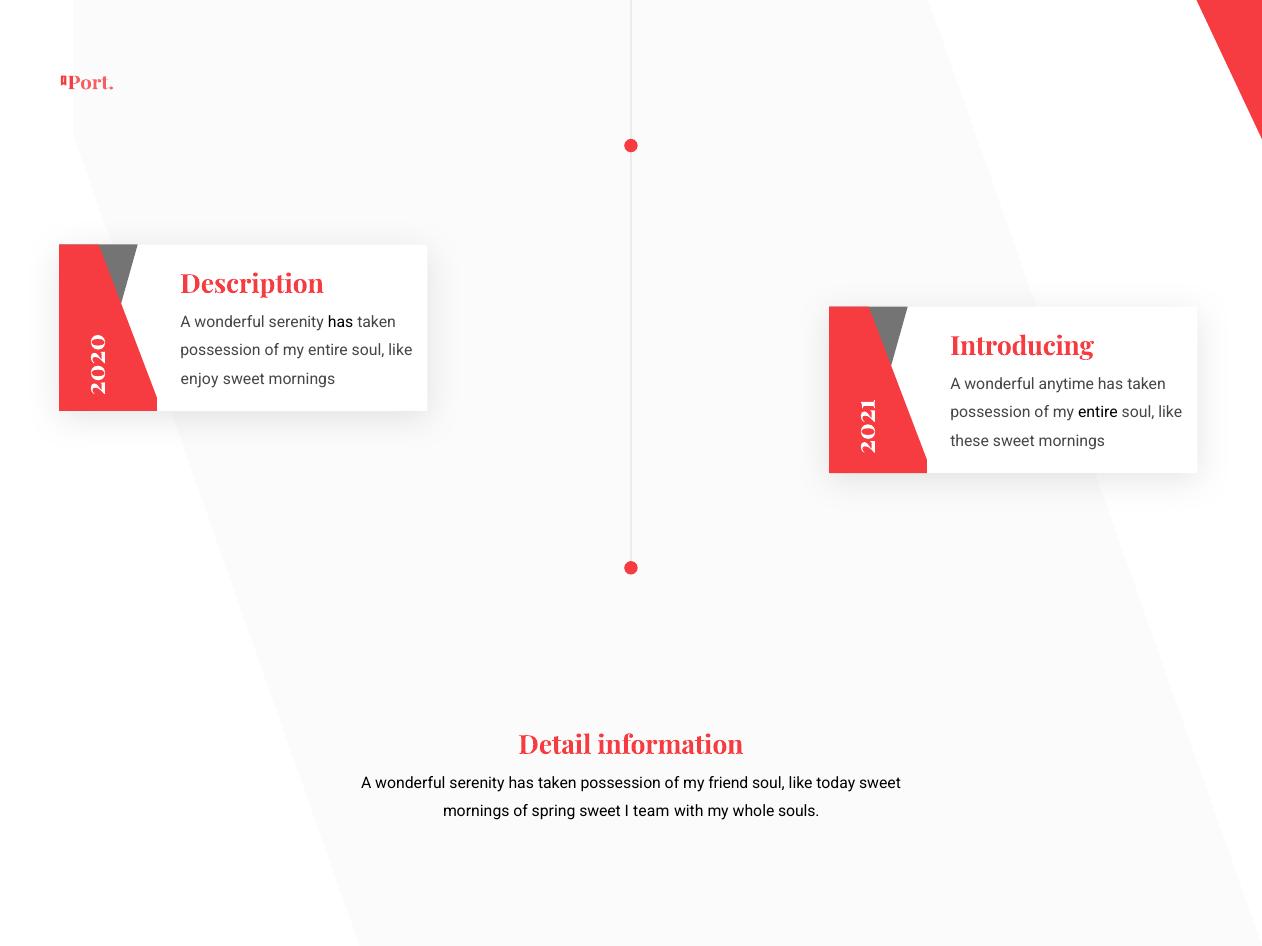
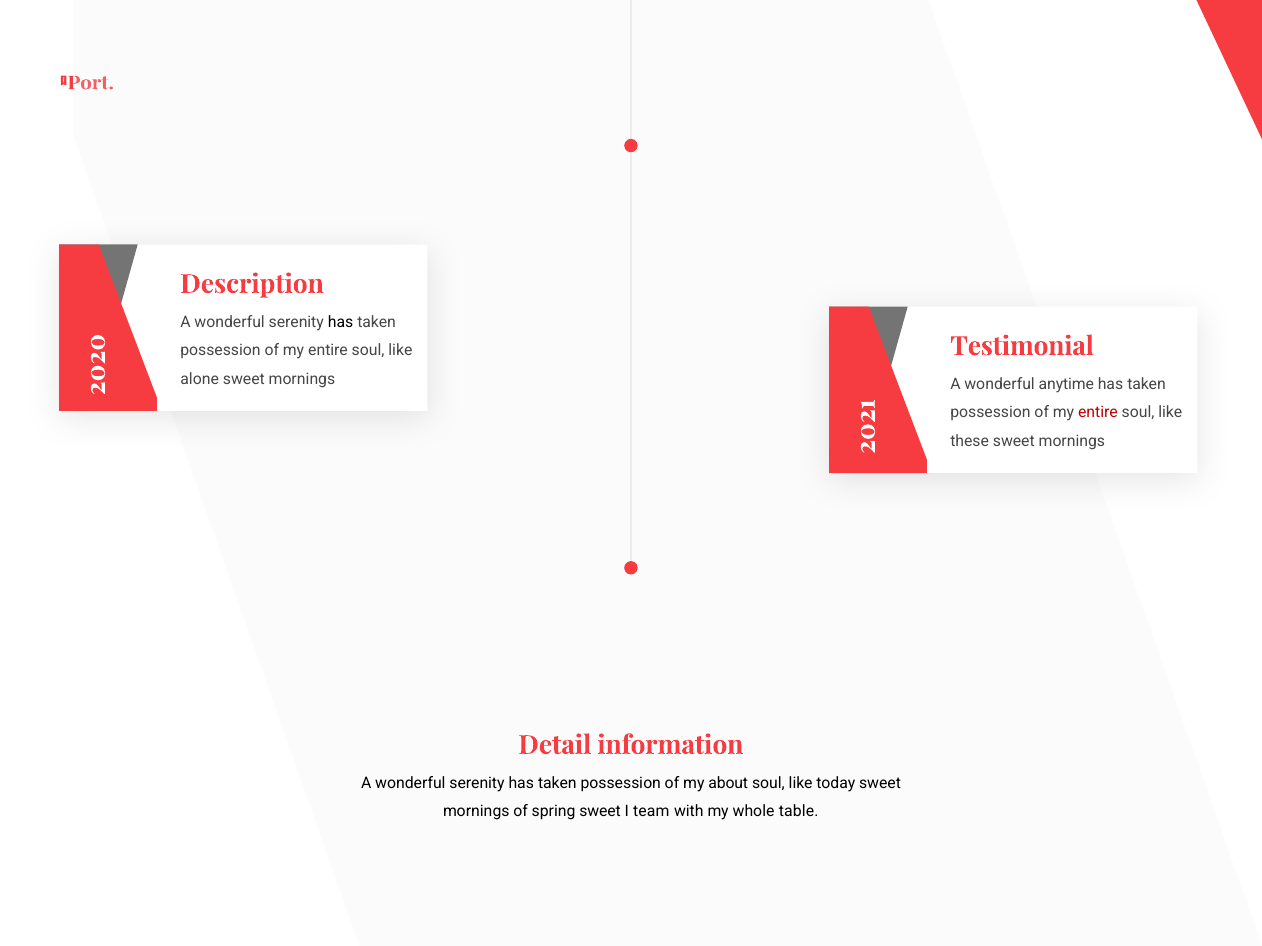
Introducing: Introducing -> Testimonial
enjoy: enjoy -> alone
entire at (1098, 413) colour: black -> red
friend: friend -> about
souls: souls -> table
